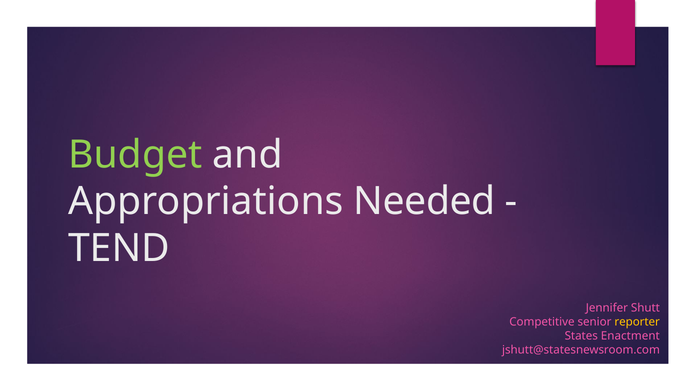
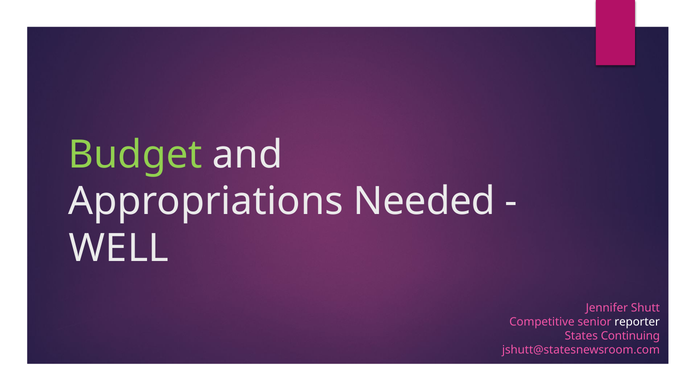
TEND: TEND -> WELL
reporter colour: yellow -> white
Enactment: Enactment -> Continuing
